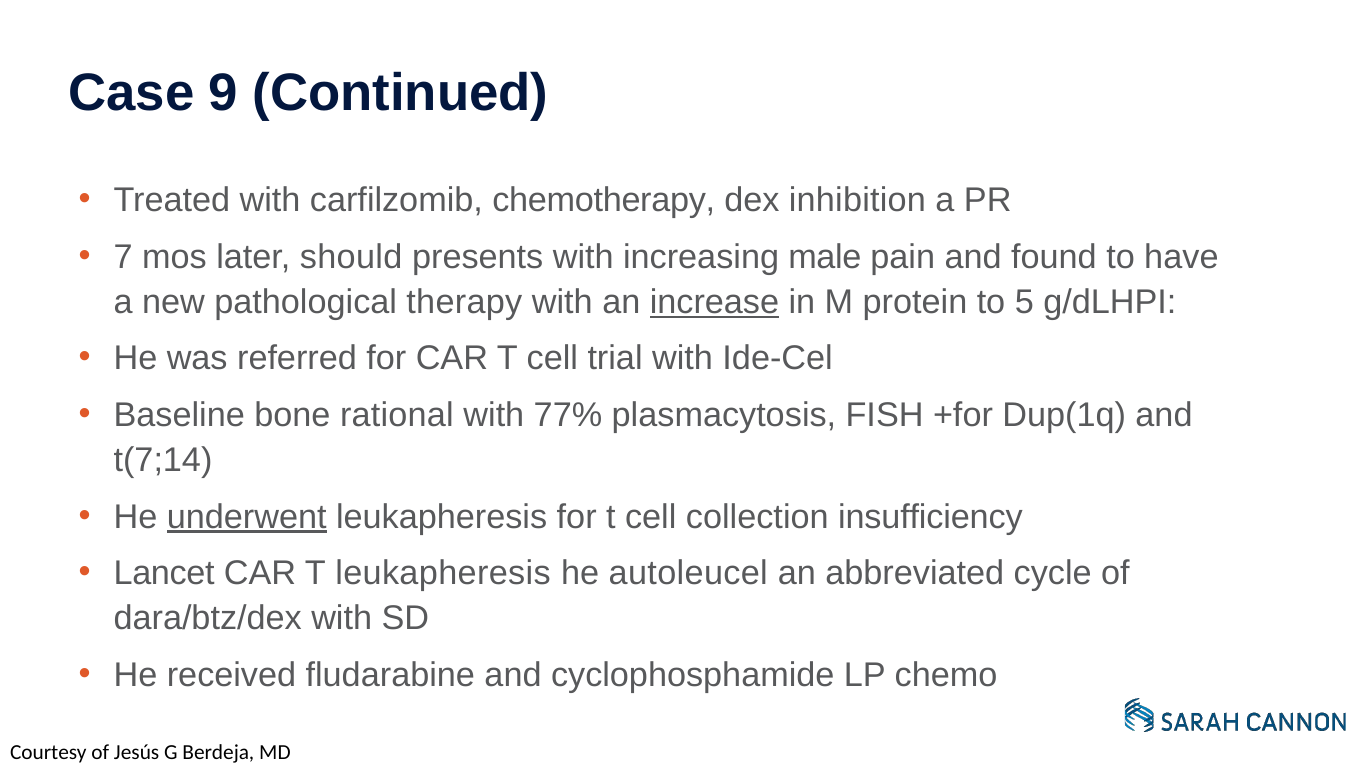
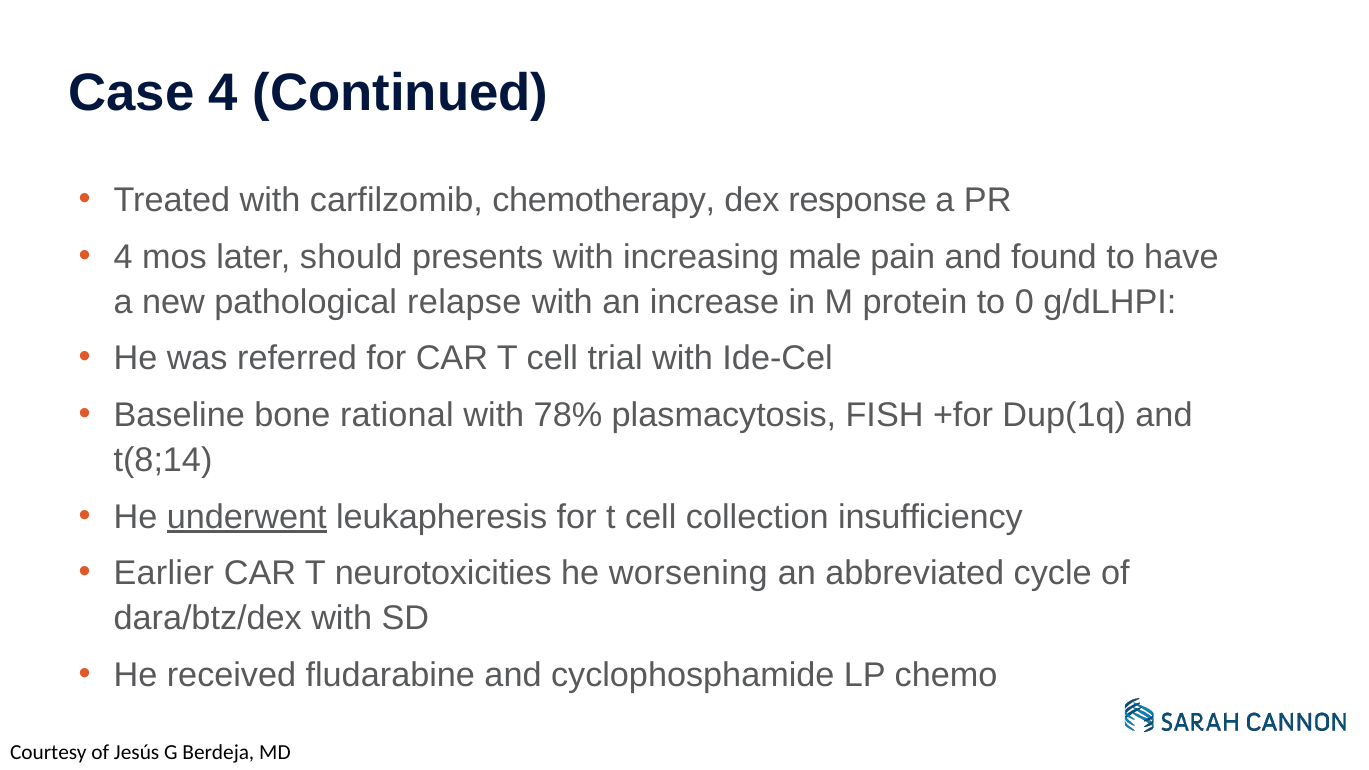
Case 9: 9 -> 4
inhibition: inhibition -> response
7 at (123, 257): 7 -> 4
therapy: therapy -> relapse
increase underline: present -> none
5: 5 -> 0
77%: 77% -> 78%
t(7;14: t(7;14 -> t(8;14
Lancet: Lancet -> Earlier
T leukapheresis: leukapheresis -> neurotoxicities
autoleucel: autoleucel -> worsening
